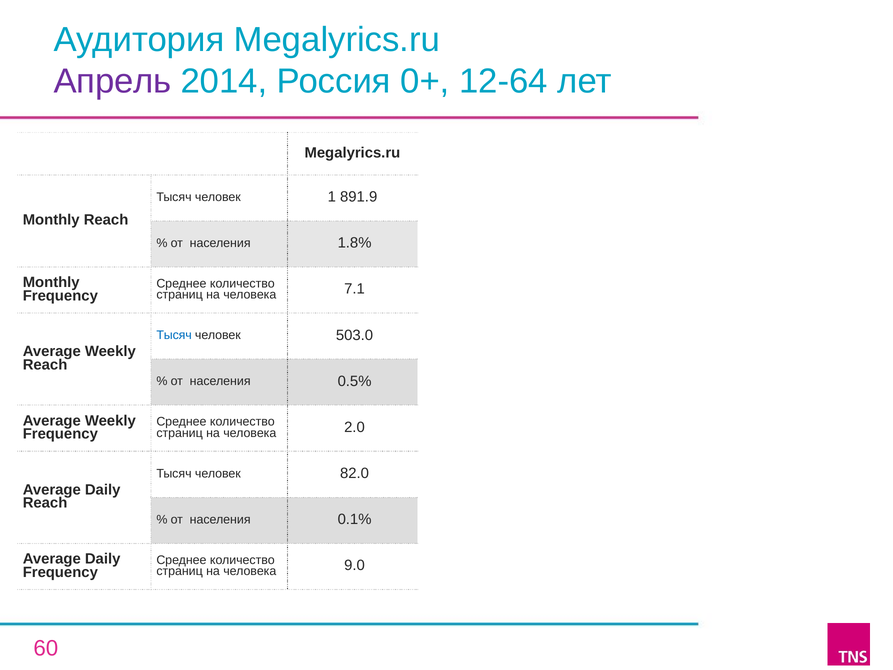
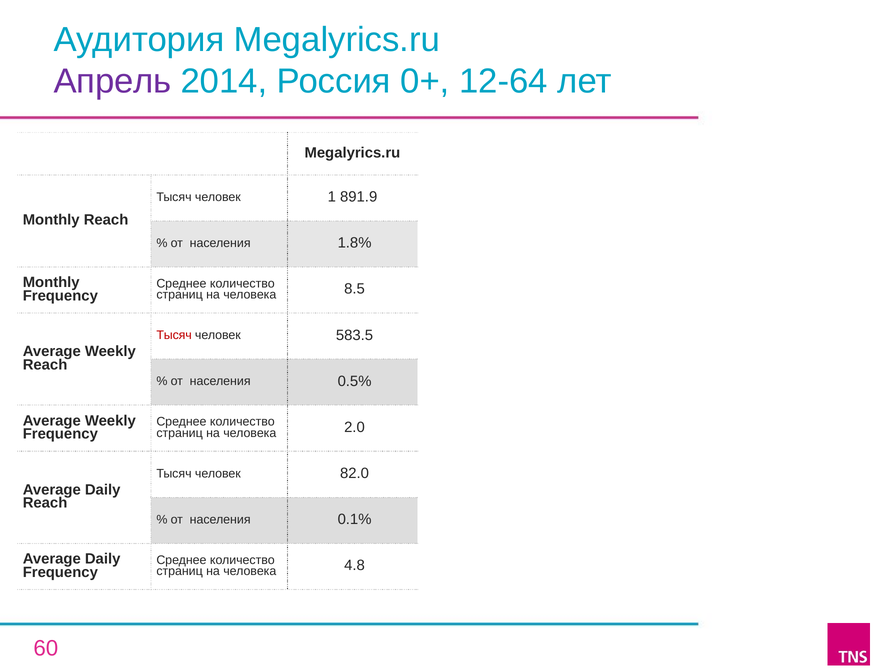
7.1: 7.1 -> 8.5
Тысяч at (174, 335) colour: blue -> red
503.0: 503.0 -> 583.5
9.0: 9.0 -> 4.8
